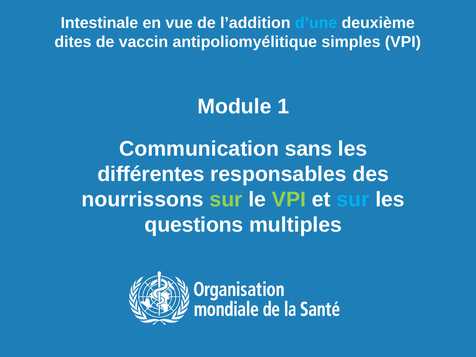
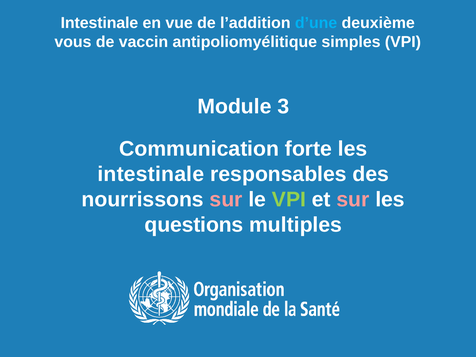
dites: dites -> vous
1: 1 -> 3
sans: sans -> forte
différentes at (151, 174): différentes -> intestinale
sur at (226, 200) colour: light green -> pink
sur at (353, 200) colour: light blue -> pink
